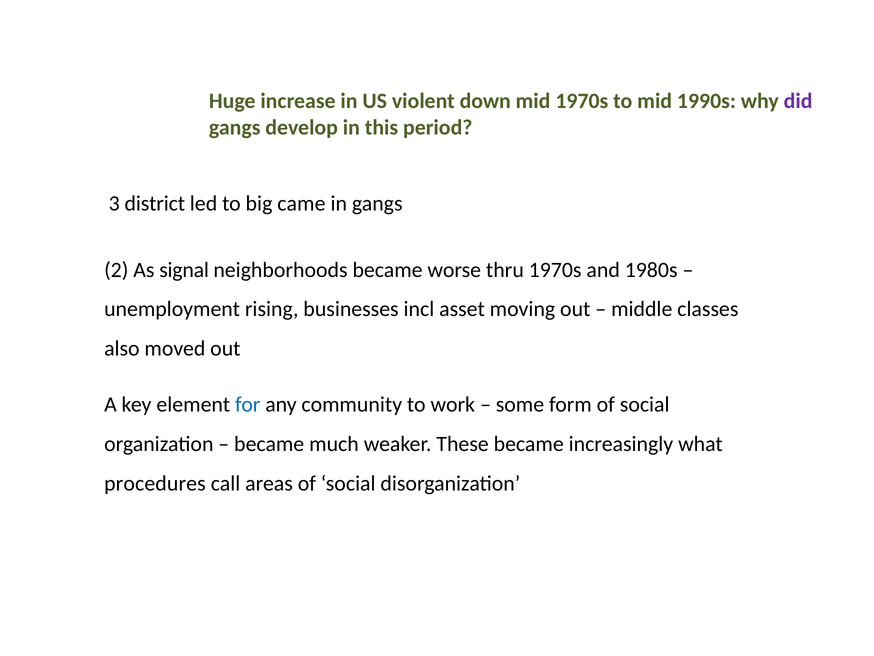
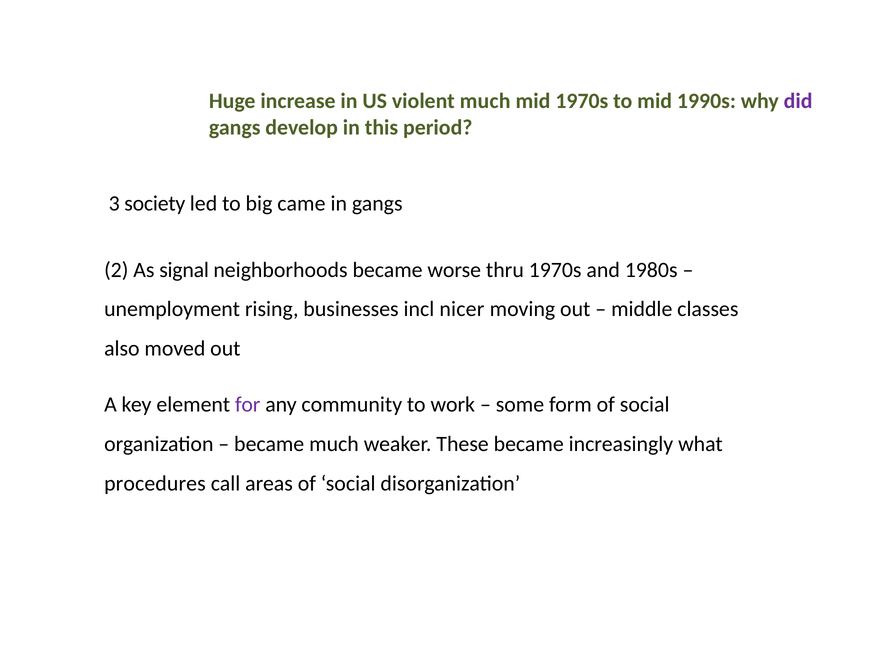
violent down: down -> much
district: district -> society
asset: asset -> nicer
for colour: blue -> purple
